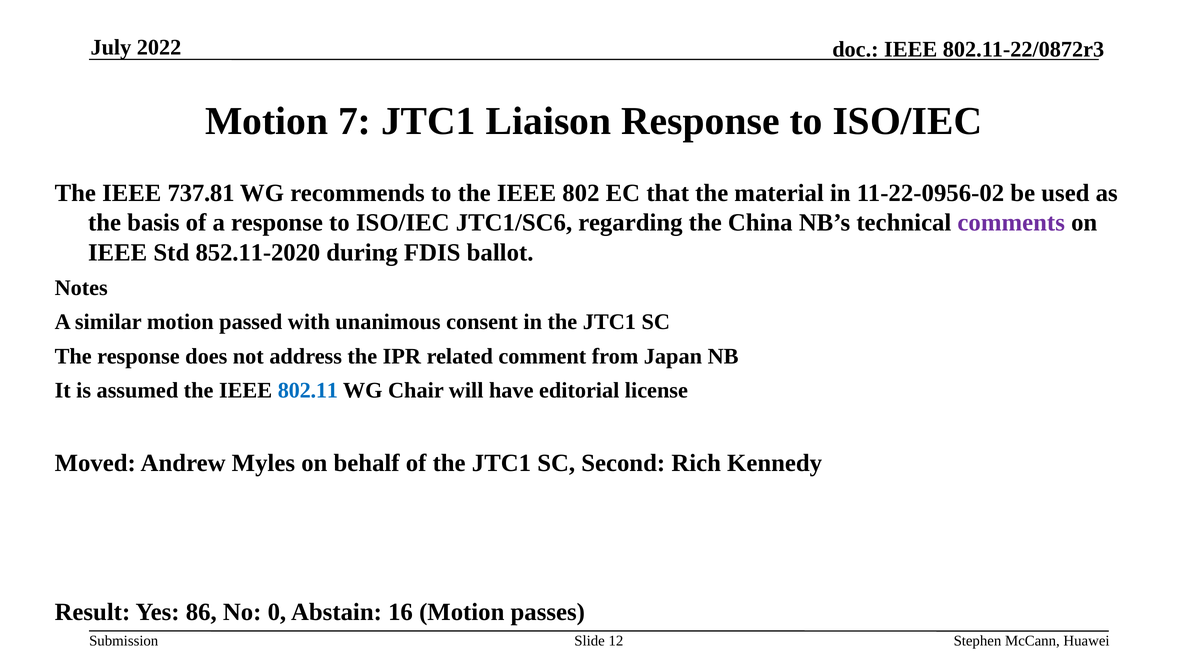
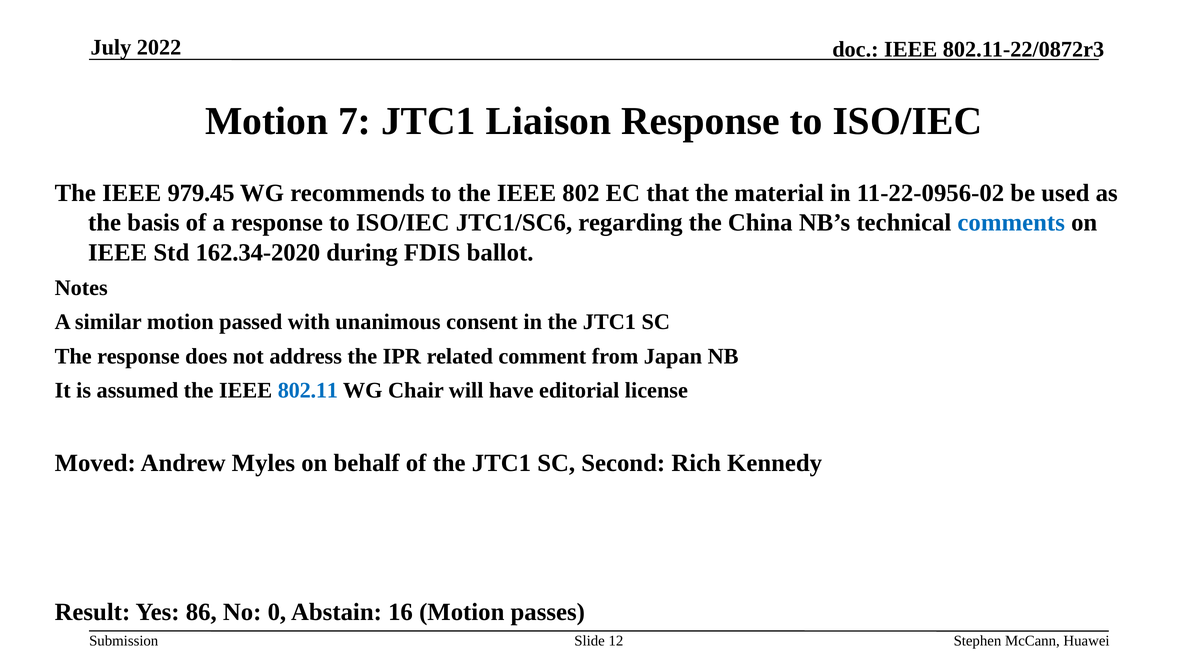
737.81: 737.81 -> 979.45
comments colour: purple -> blue
852.11-2020: 852.11-2020 -> 162.34-2020
